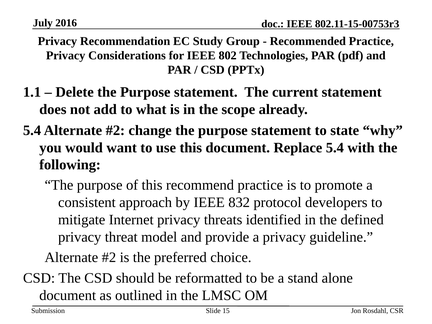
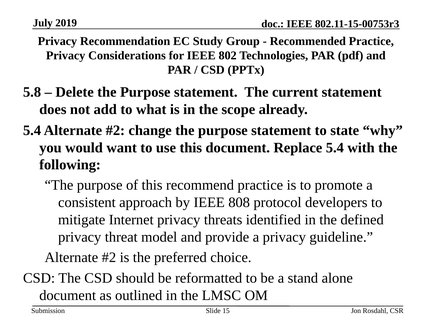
2016: 2016 -> 2019
1.1: 1.1 -> 5.8
832: 832 -> 808
